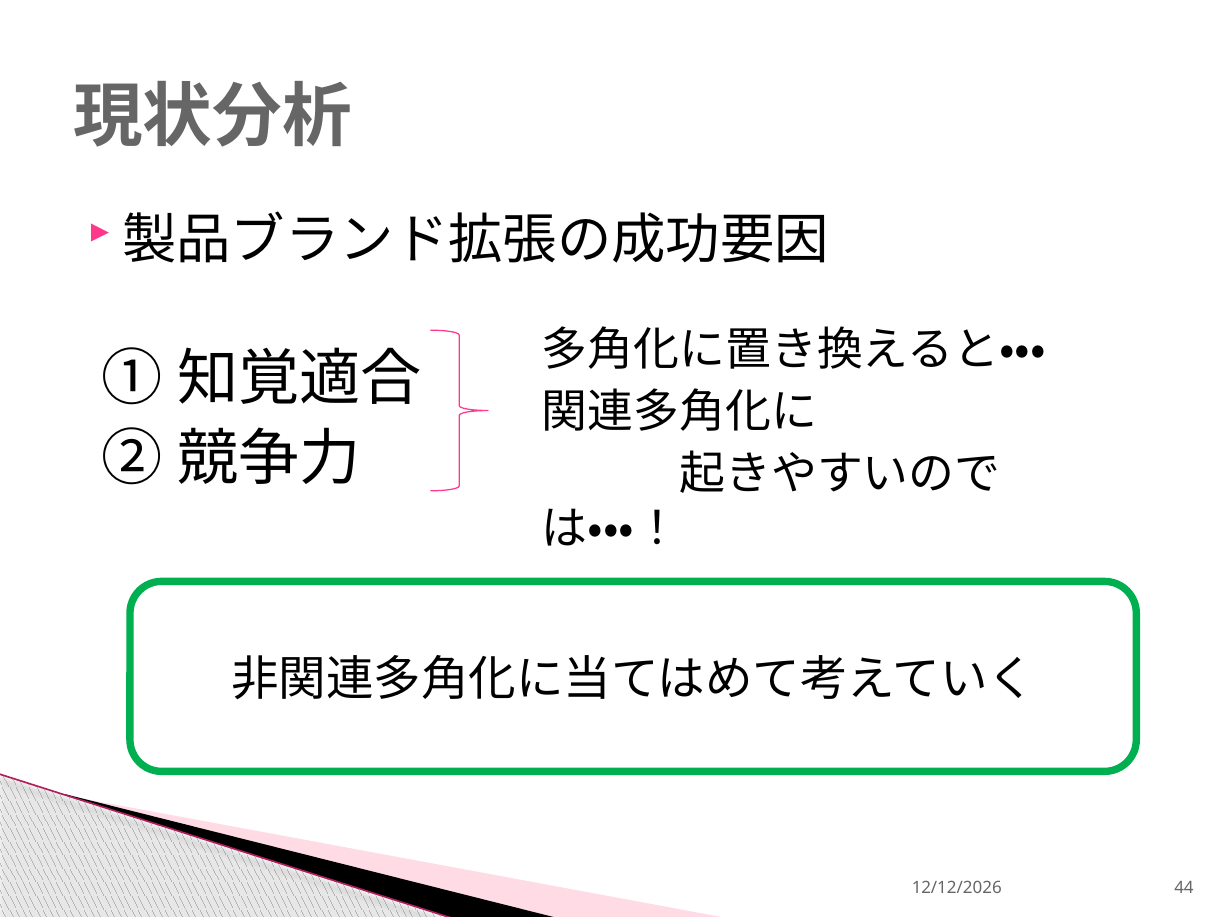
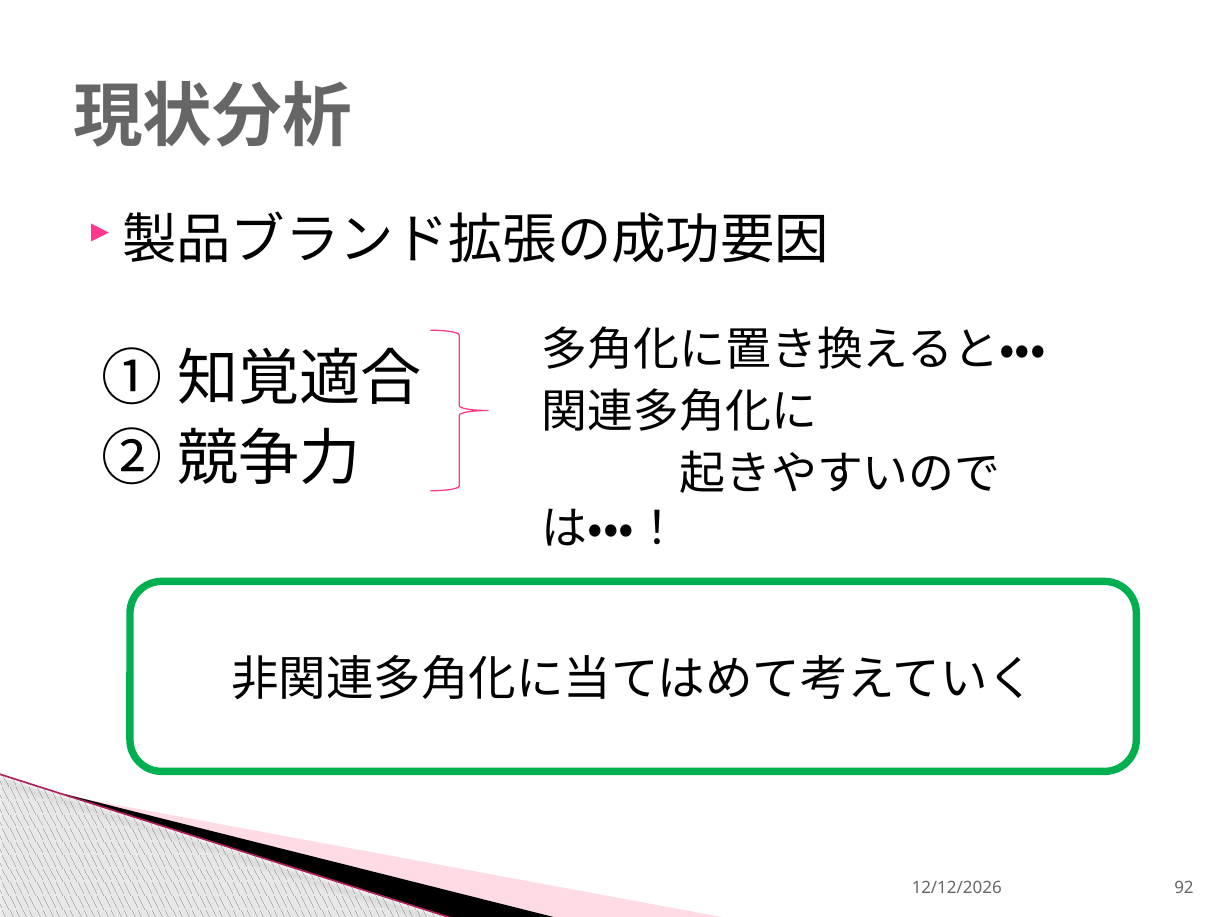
44: 44 -> 92
